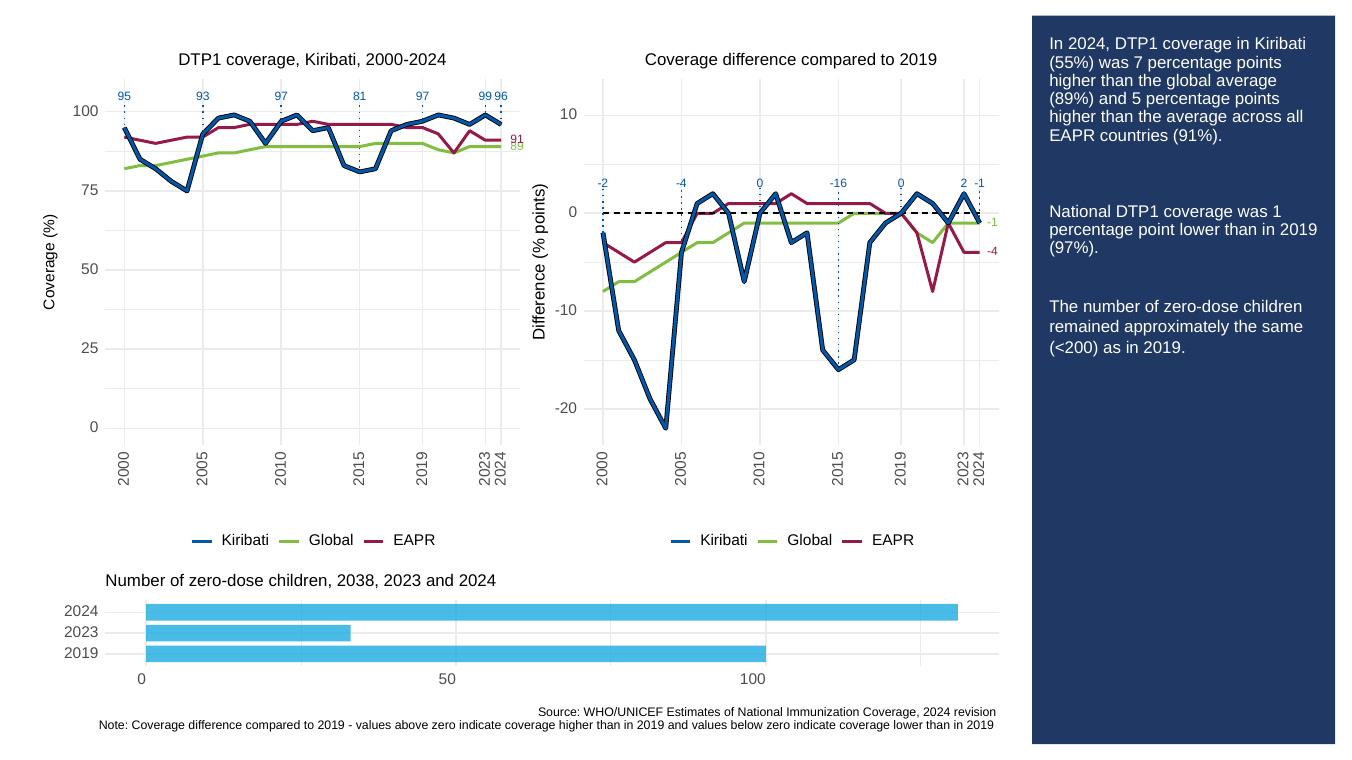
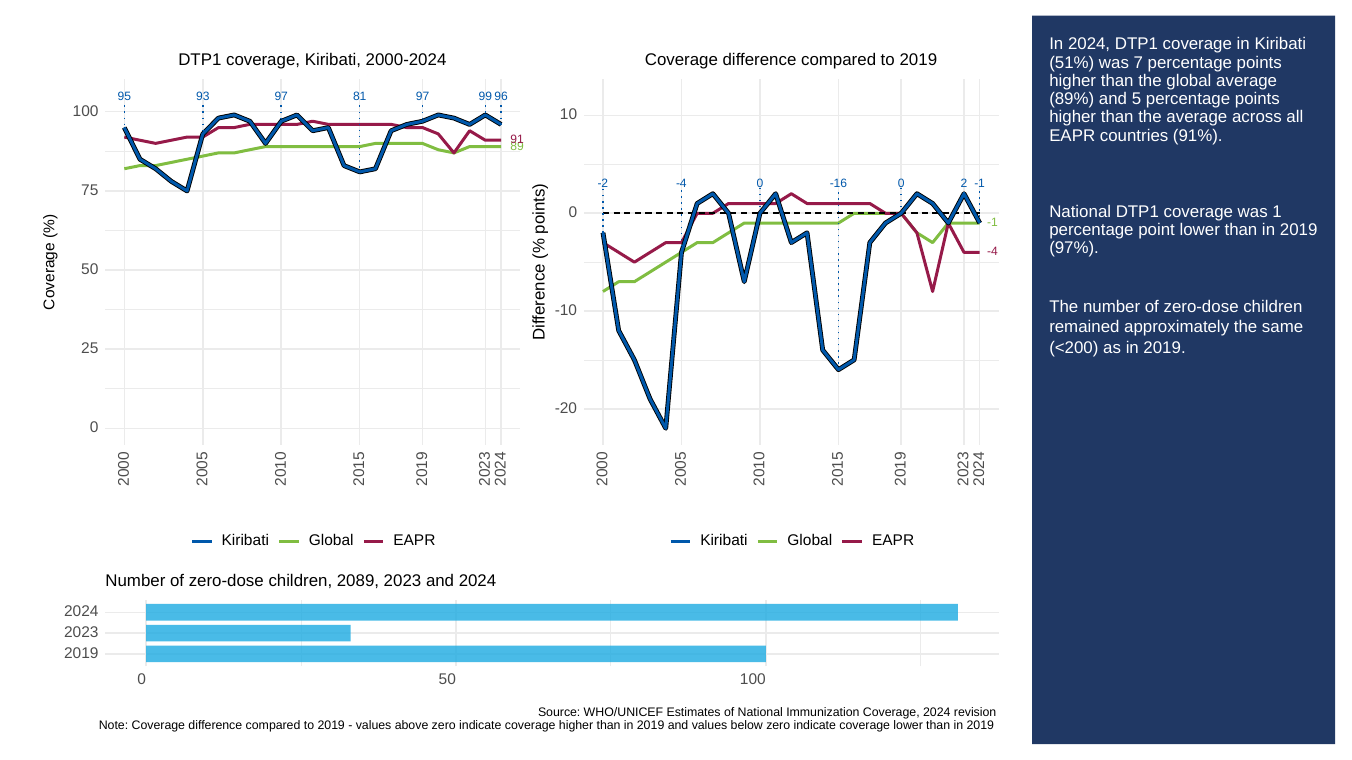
55%: 55% -> 51%
2038: 2038 -> 2089
